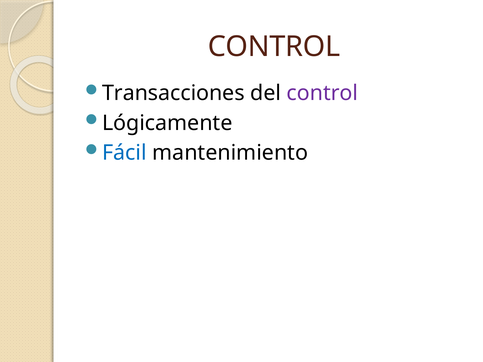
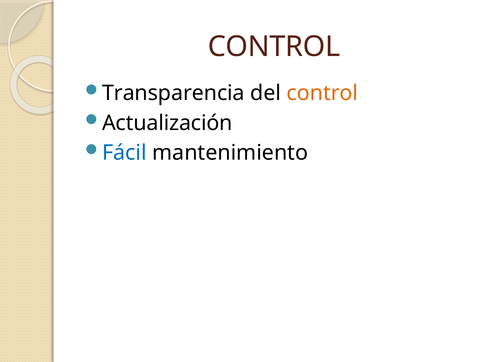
Transacciones: Transacciones -> Transparencia
control at (322, 93) colour: purple -> orange
Lógicamente: Lógicamente -> Actualización
